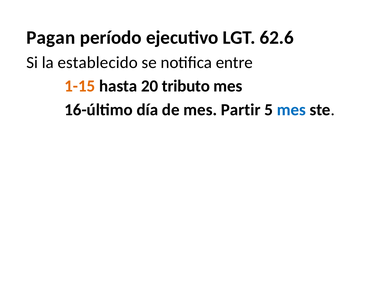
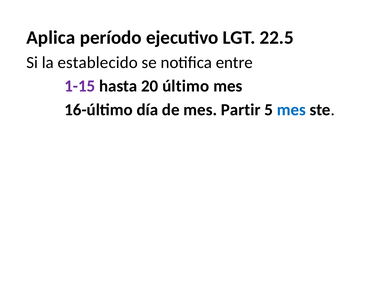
Pagan: Pagan -> Aplica
62.6: 62.6 -> 22.5
1-15 colour: orange -> purple
tributo: tributo -> último
